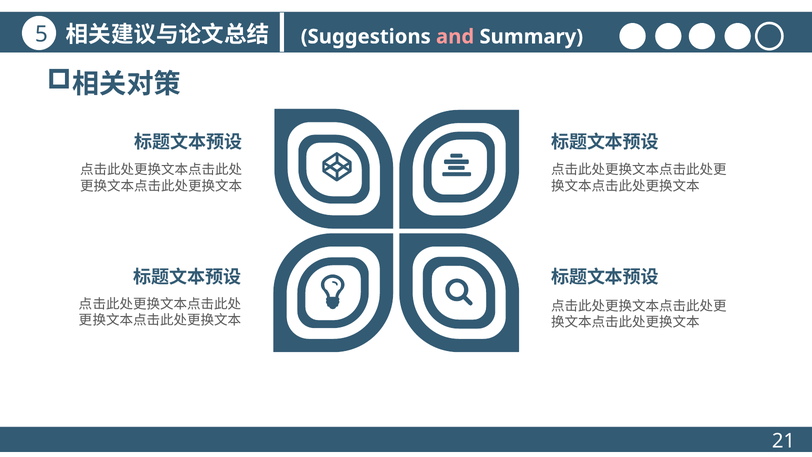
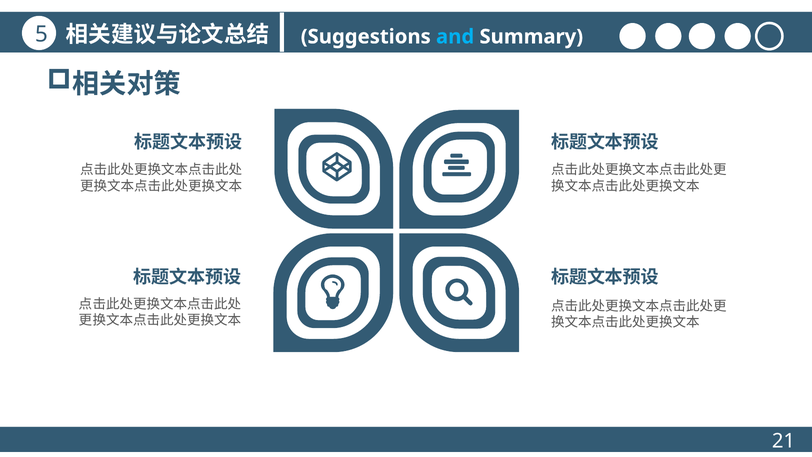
and colour: pink -> light blue
